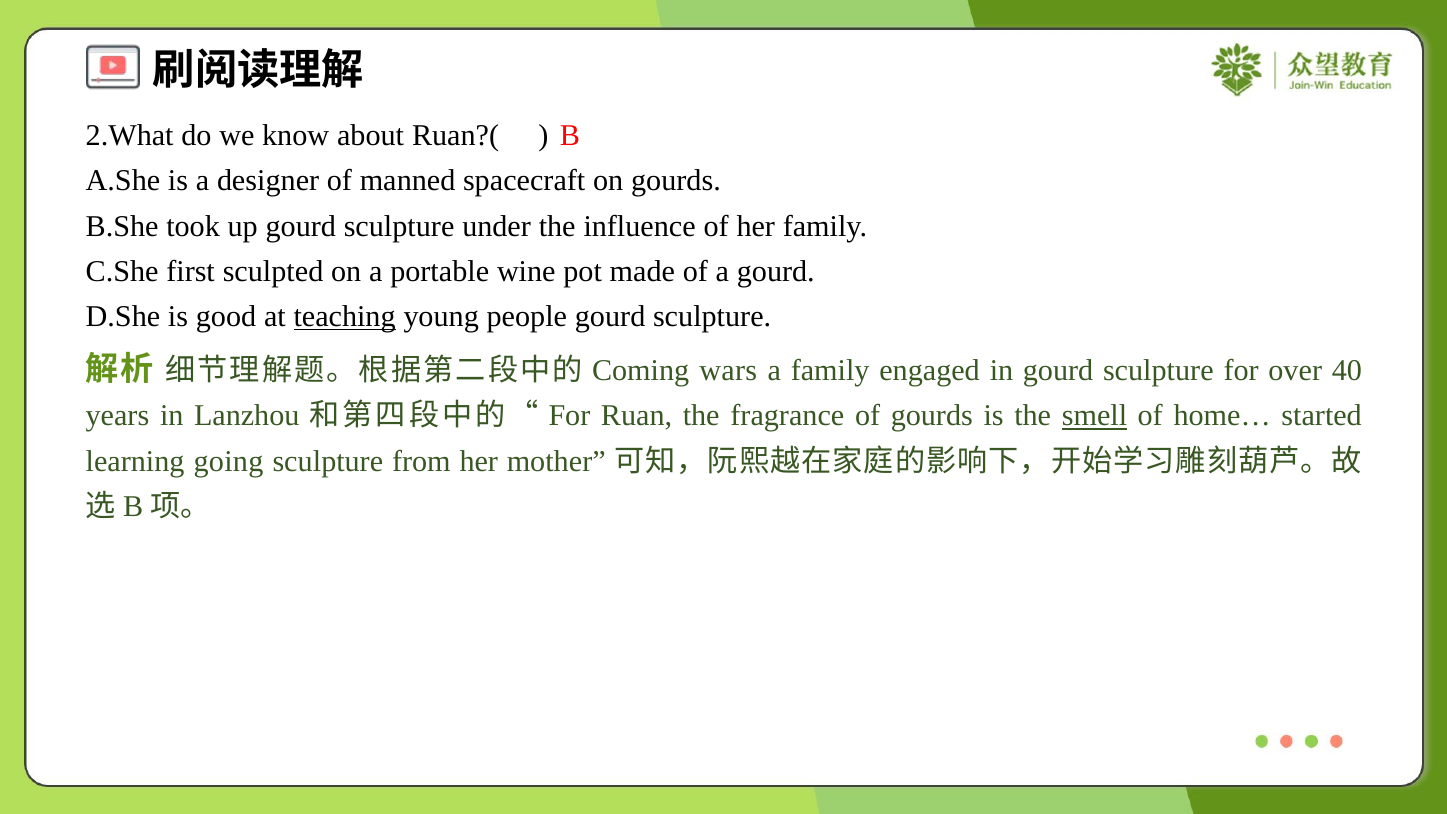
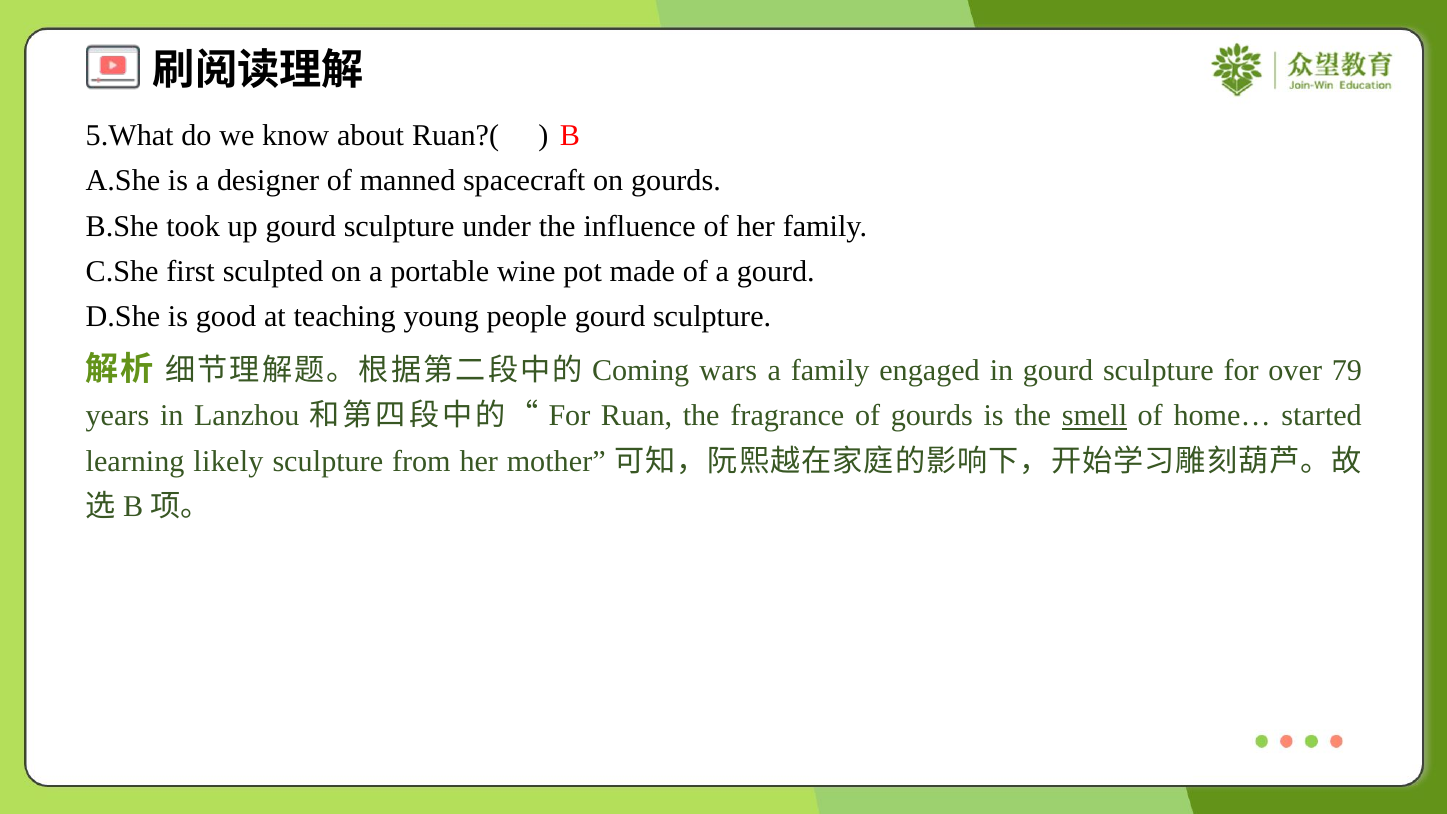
2.What: 2.What -> 5.What
teaching underline: present -> none
40: 40 -> 79
going: going -> likely
